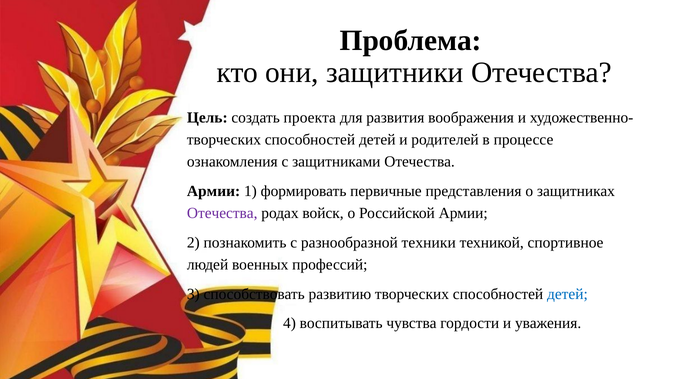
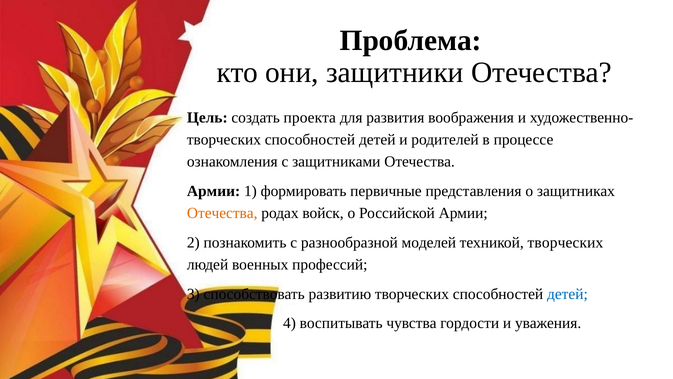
Отечества at (222, 213) colour: purple -> orange
техники: техники -> моделей
техникой спортивное: спортивное -> творческих
